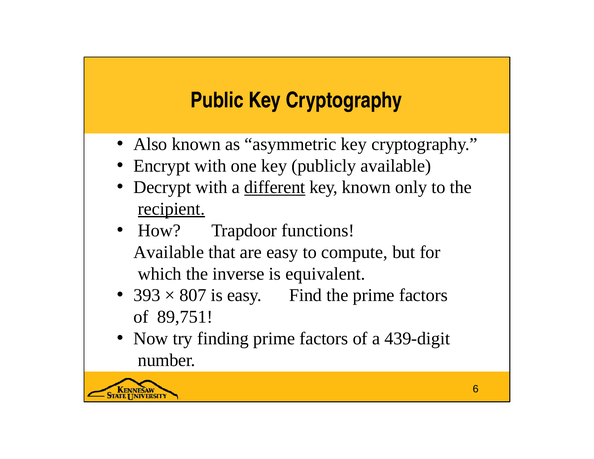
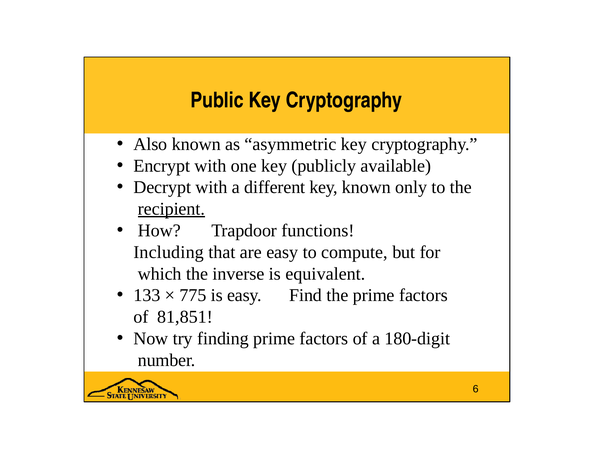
different underline: present -> none
Available at (169, 252): Available -> Including
393: 393 -> 133
807: 807 -> 775
89,751: 89,751 -> 81,851
439-digit: 439-digit -> 180-digit
